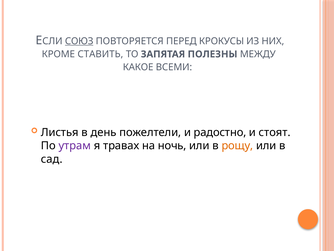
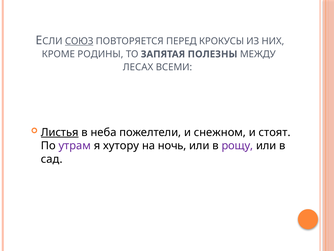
СТАВИТЬ: СТАВИТЬ -> РОДИНЫ
КАКОЕ: КАКОЕ -> ЛЕСАХ
Листья underline: none -> present
день: день -> неба
радостно: радостно -> снежном
травах: травах -> хутору
рощу colour: orange -> purple
